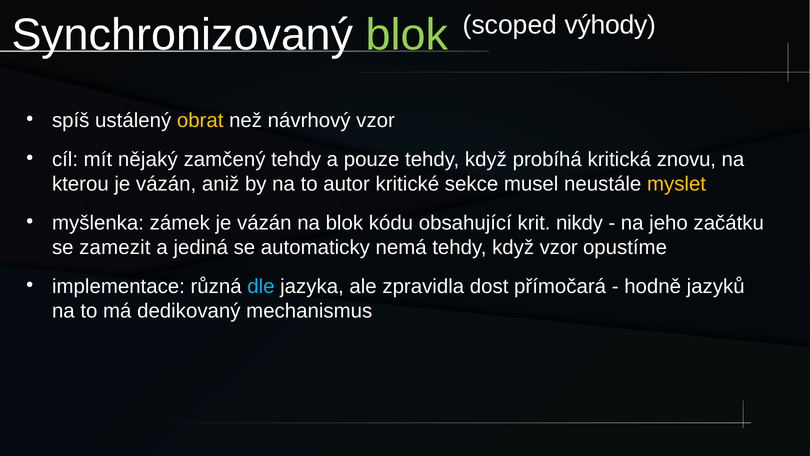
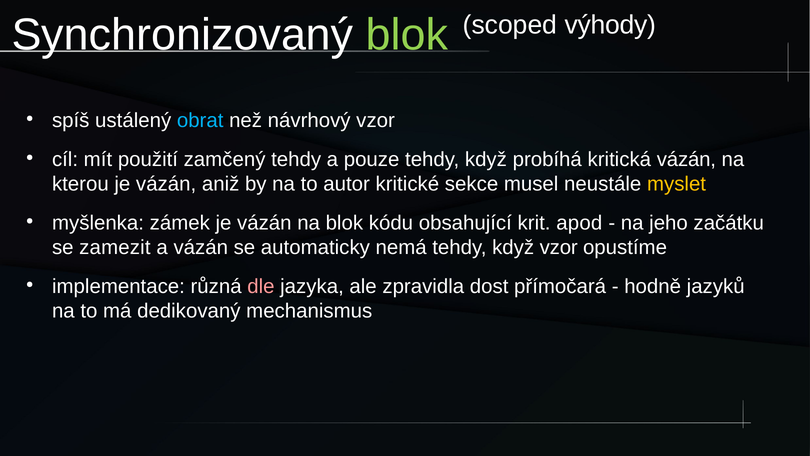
obrat colour: yellow -> light blue
nějaký: nějaký -> použití
kritická znovu: znovu -> vázán
nikdy: nikdy -> apod
a jediná: jediná -> vázán
dle colour: light blue -> pink
